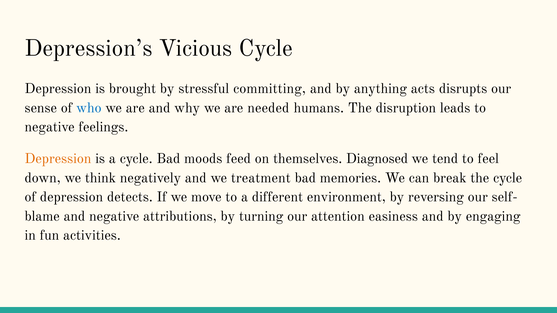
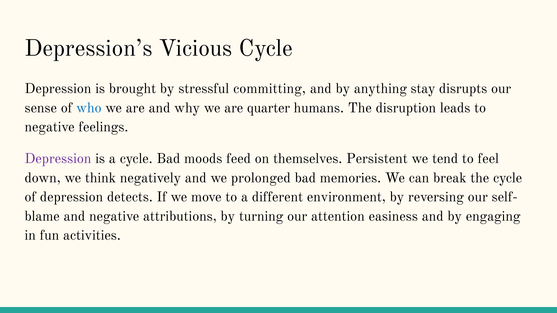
acts: acts -> stay
needed: needed -> quarter
Depression at (58, 159) colour: orange -> purple
Diagnosed: Diagnosed -> Persistent
treatment: treatment -> prolonged
